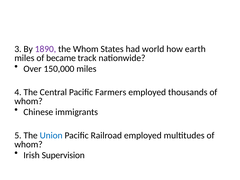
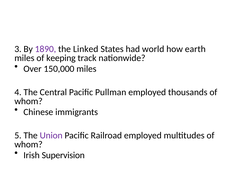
the Whom: Whom -> Linked
became: became -> keeping
Farmers: Farmers -> Pullman
Union colour: blue -> purple
